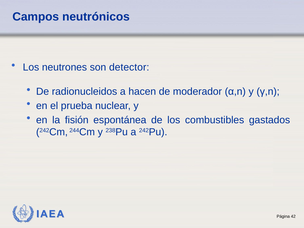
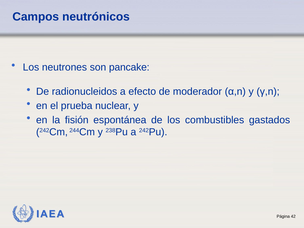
detector: detector -> pancake
hacen: hacen -> efecto
